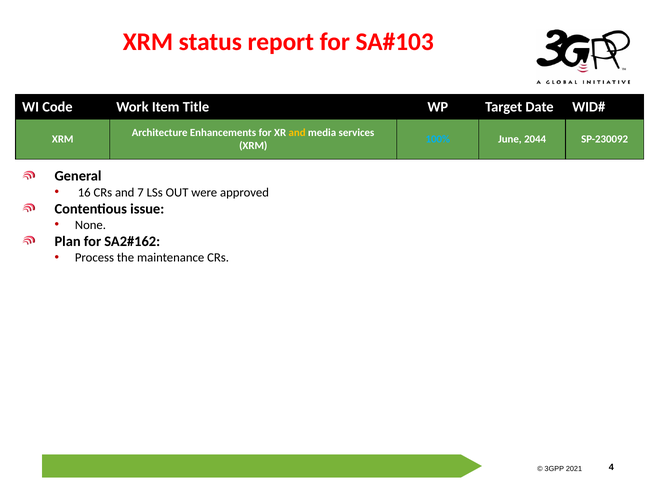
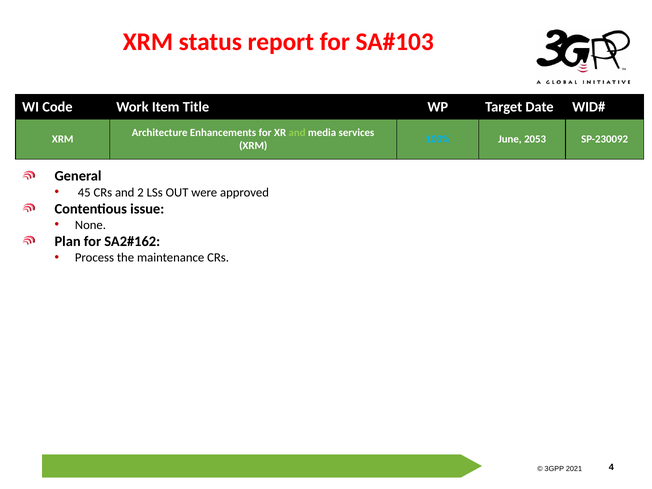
and at (297, 133) colour: yellow -> light green
2044: 2044 -> 2053
16: 16 -> 45
7: 7 -> 2
